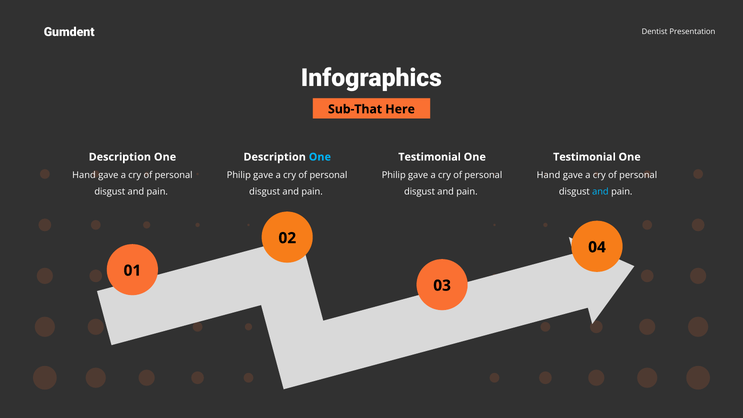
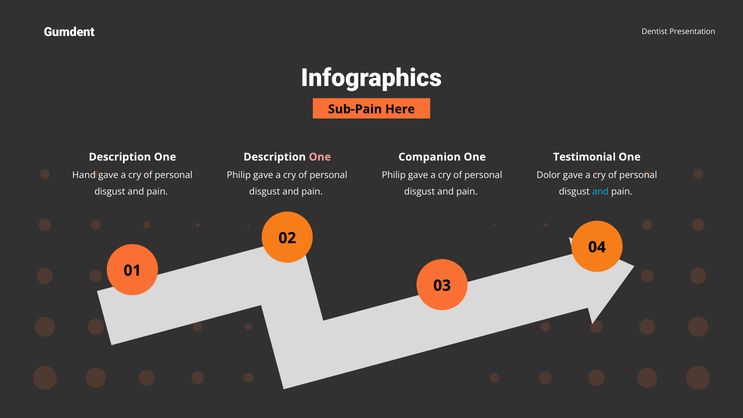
Sub-That: Sub-That -> Sub-Pain
One at (320, 157) colour: light blue -> pink
Testimonial at (430, 157): Testimonial -> Companion
Hand at (548, 175): Hand -> Dolor
